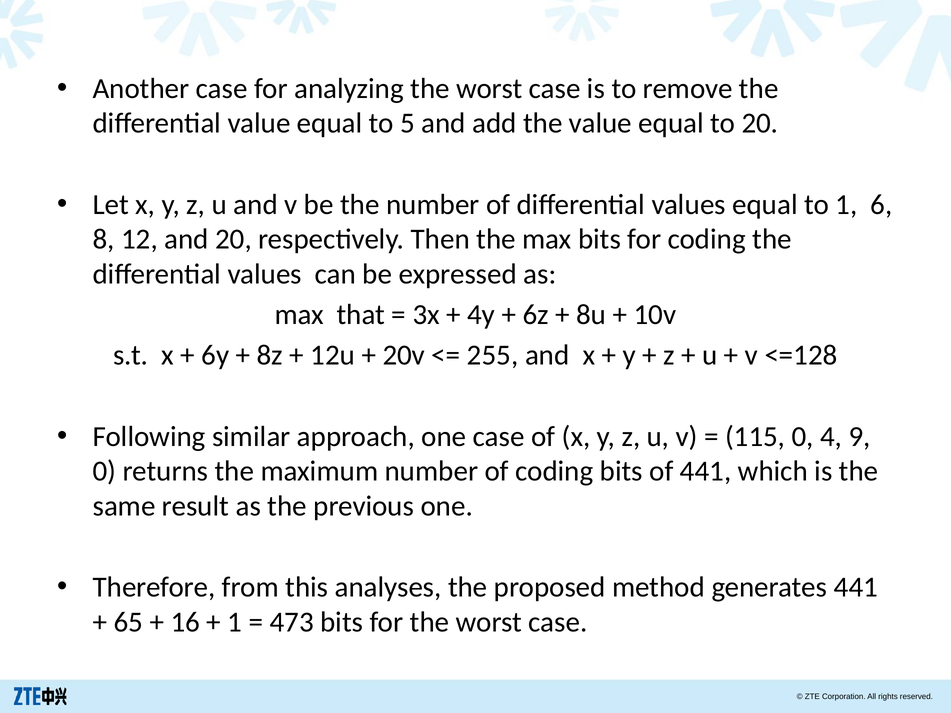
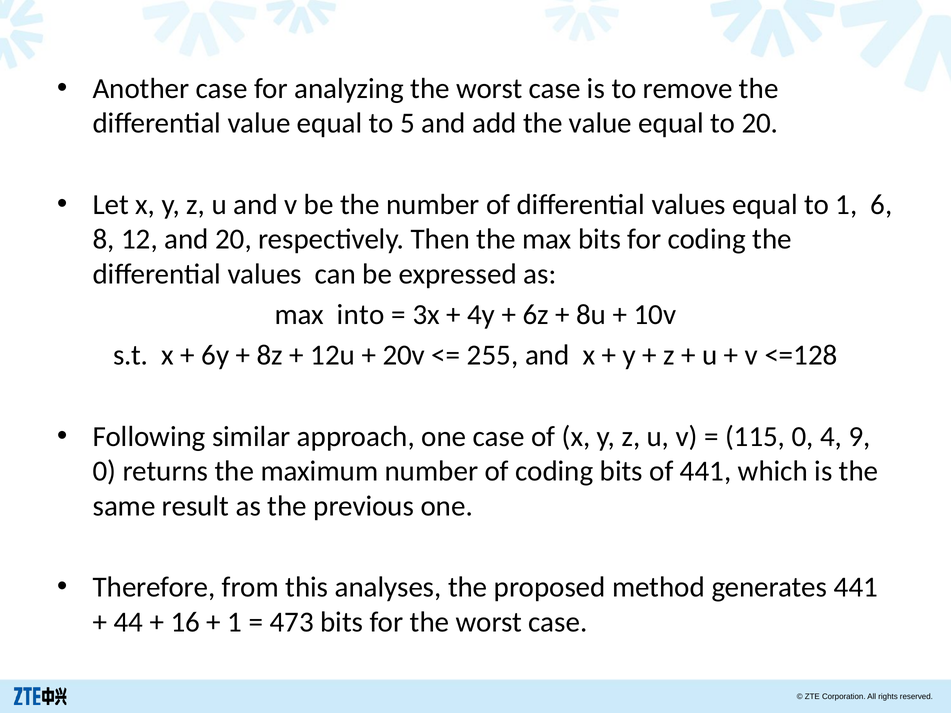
that: that -> into
65: 65 -> 44
